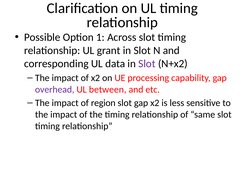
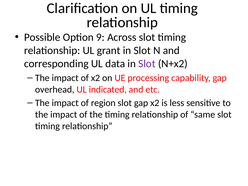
1: 1 -> 9
overhead colour: purple -> black
between: between -> indicated
